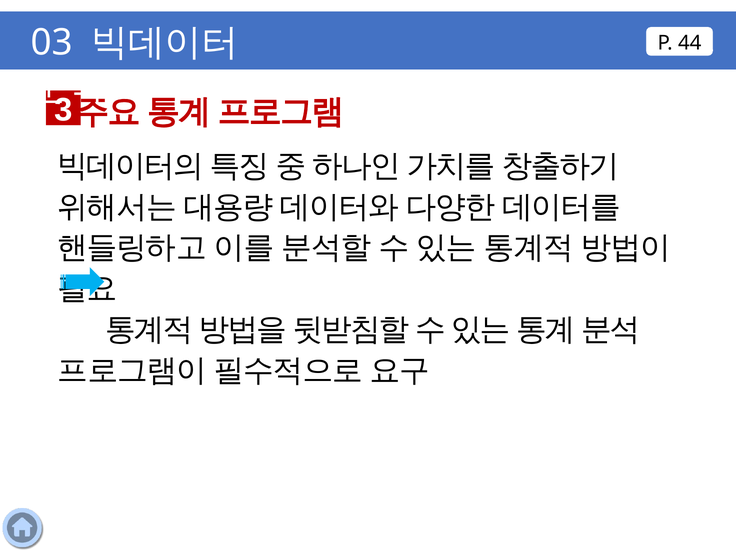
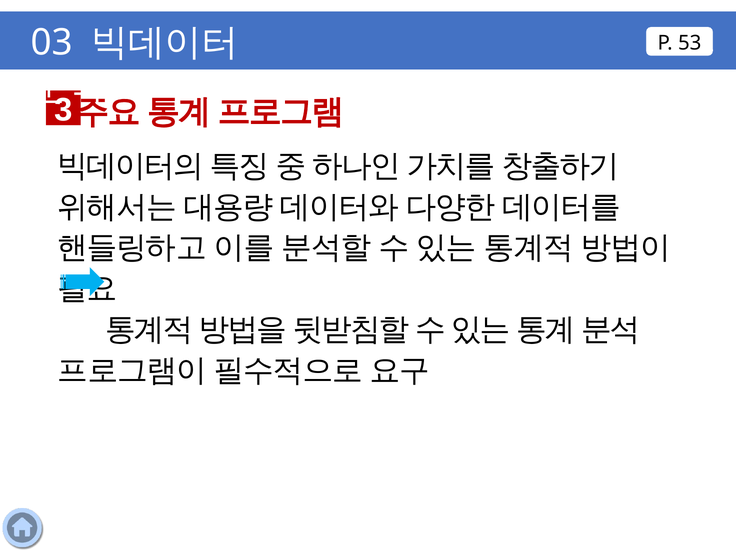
44: 44 -> 53
